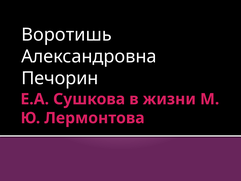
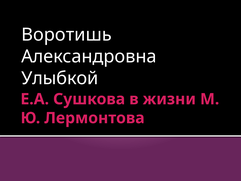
Печорин: Печорин -> Улыбкой
